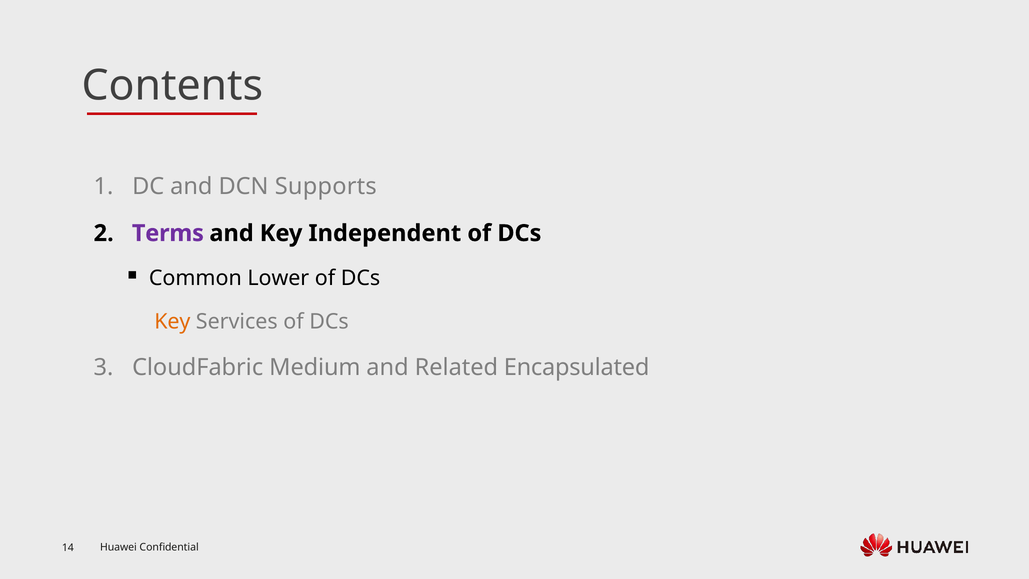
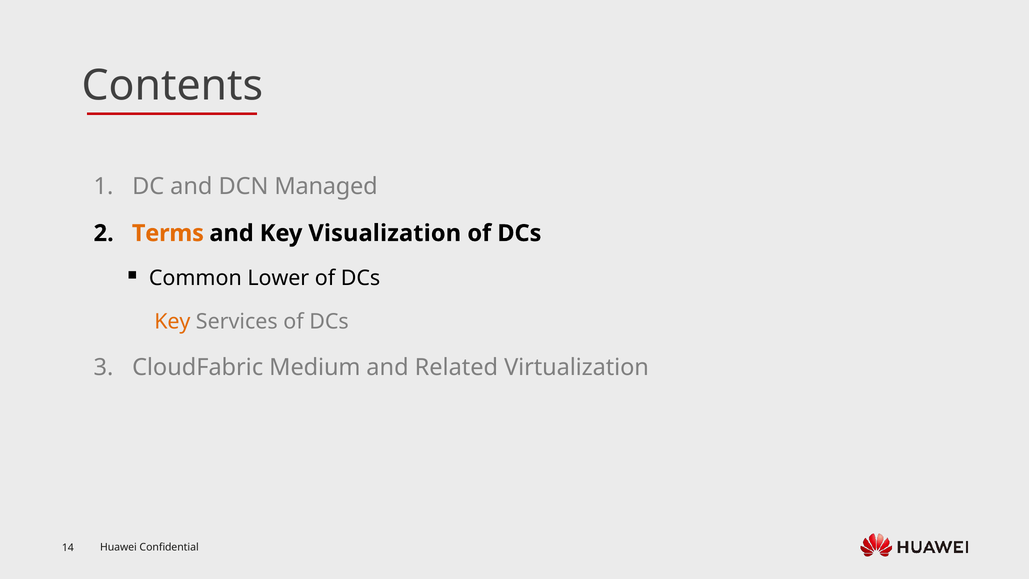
Supports: Supports -> Managed
Terms colour: purple -> orange
Independent: Independent -> Visualization
Encapsulated: Encapsulated -> Virtualization
